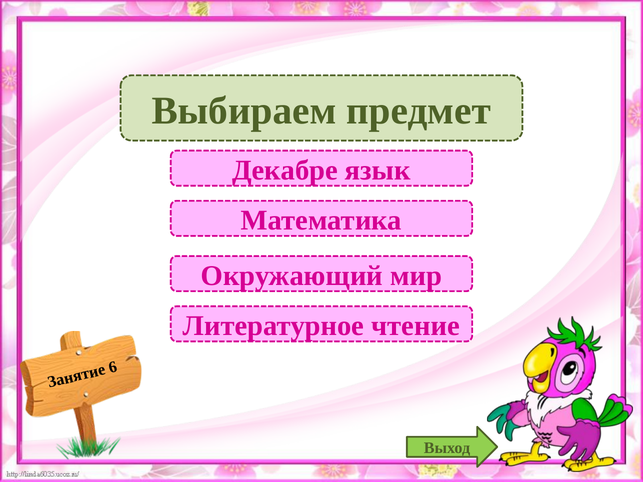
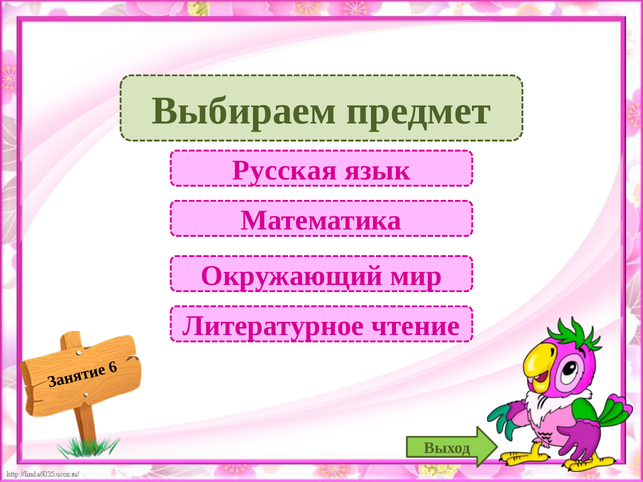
Декабре: Декабре -> Русская
